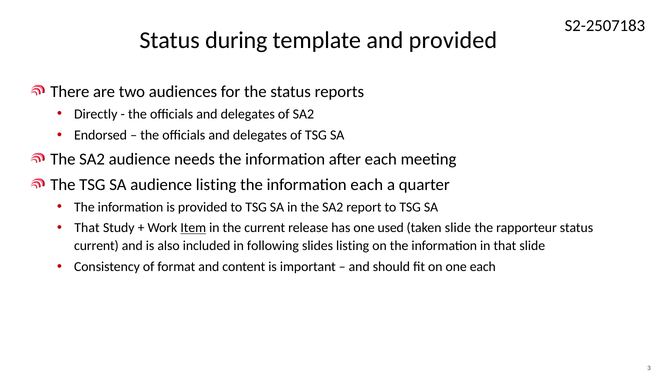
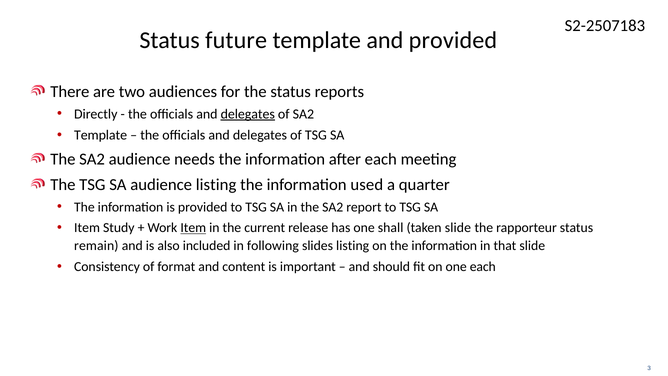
during: during -> future
delegates at (248, 114) underline: none -> present
Endorsed at (101, 135): Endorsed -> Template
each at (367, 184): each -> used
That at (87, 228): That -> Item
used: used -> shall
current at (96, 246): current -> remain
